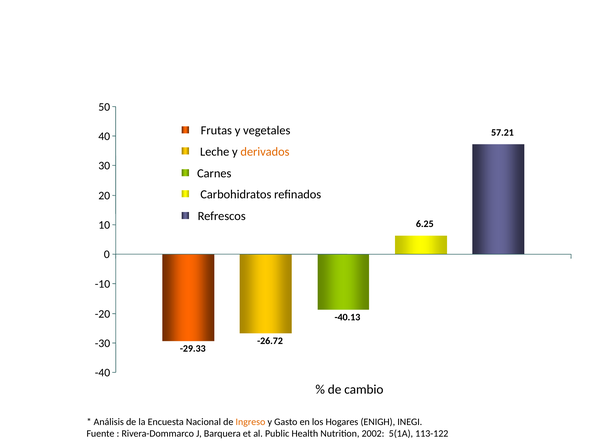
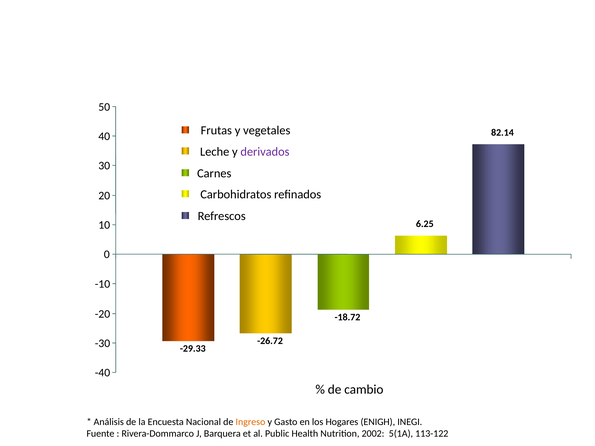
57.21: 57.21 -> 82.14
derivados colour: orange -> purple
-40.13: -40.13 -> -18.72
